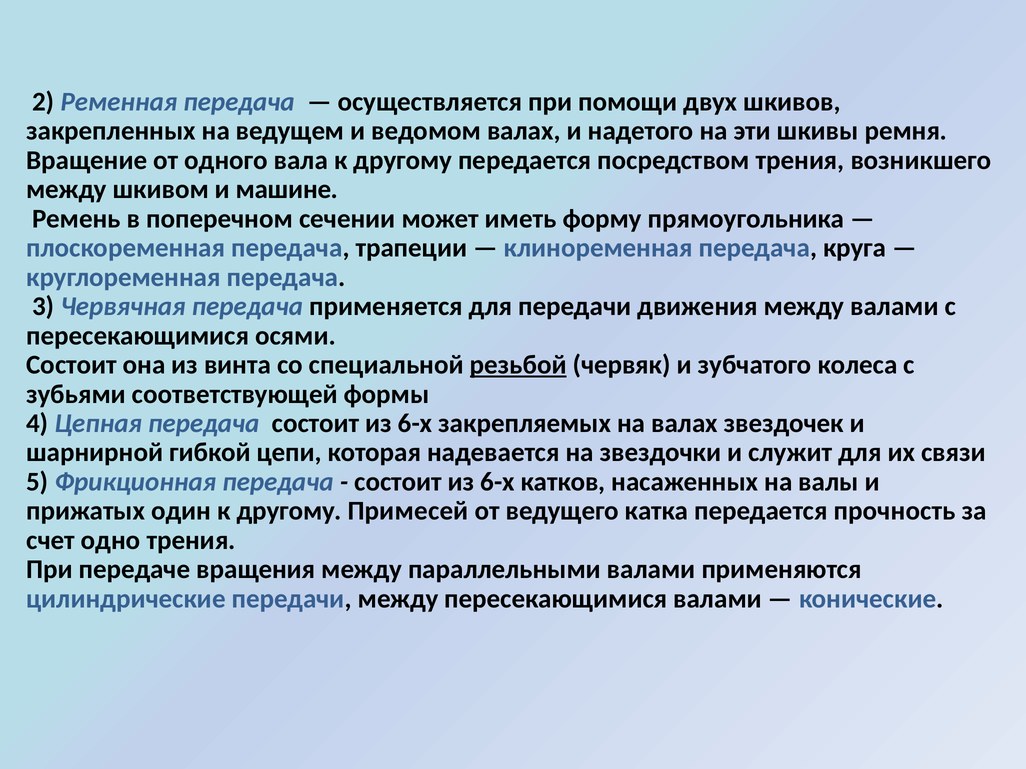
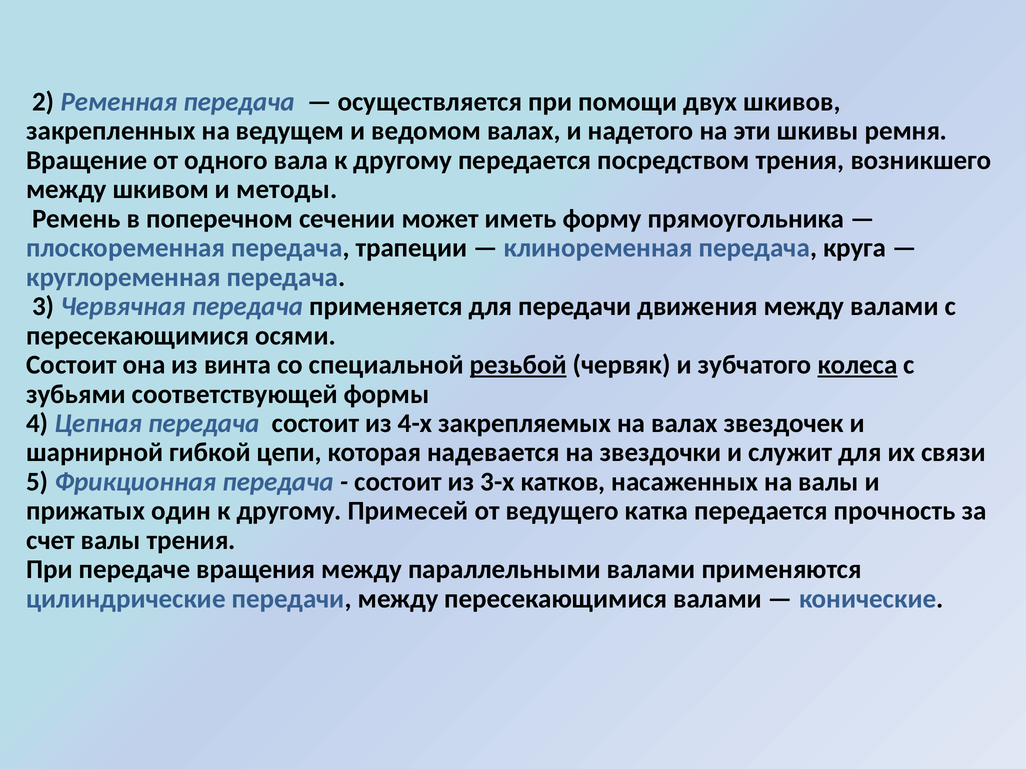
машине: машине -> методы
колеса underline: none -> present
передача состоит из 6-х: 6-х -> 4-х
6-х at (498, 482): 6-х -> 3-х
счет одно: одно -> валы
